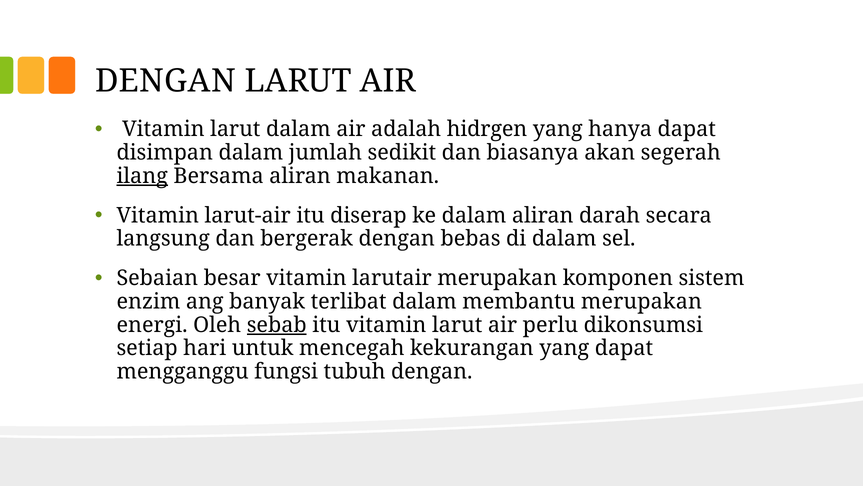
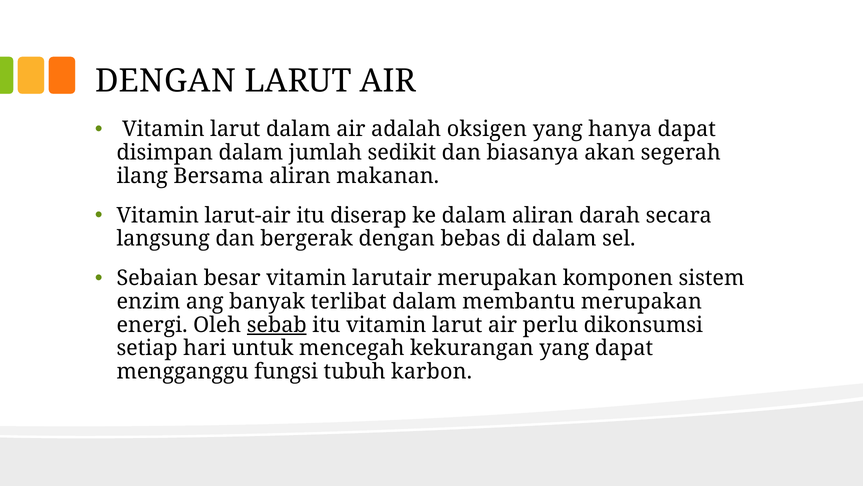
hidrgen: hidrgen -> oksigen
ilang underline: present -> none
tubuh dengan: dengan -> karbon
